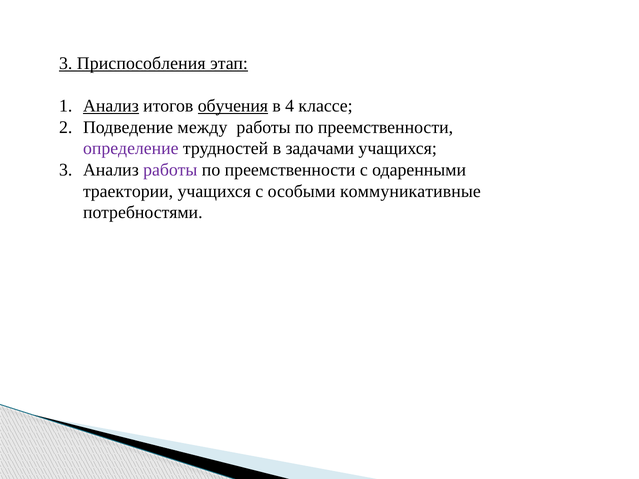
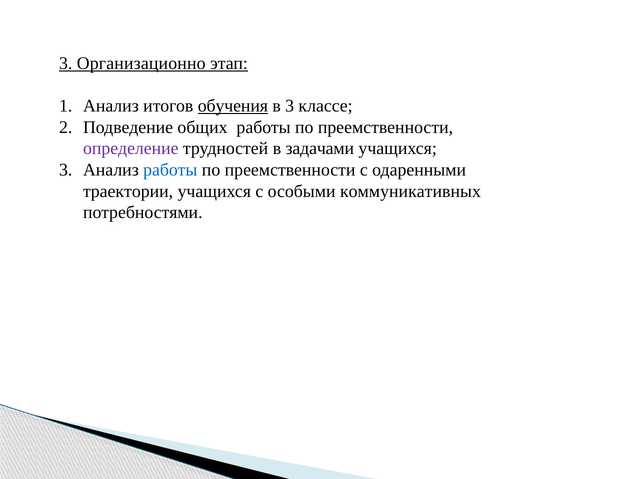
Приспособления: Приспособления -> Организационно
Анализ at (111, 106) underline: present -> none
в 4: 4 -> 3
между: между -> общих
работы at (170, 170) colour: purple -> blue
коммуникативные: коммуникативные -> коммуникативных
